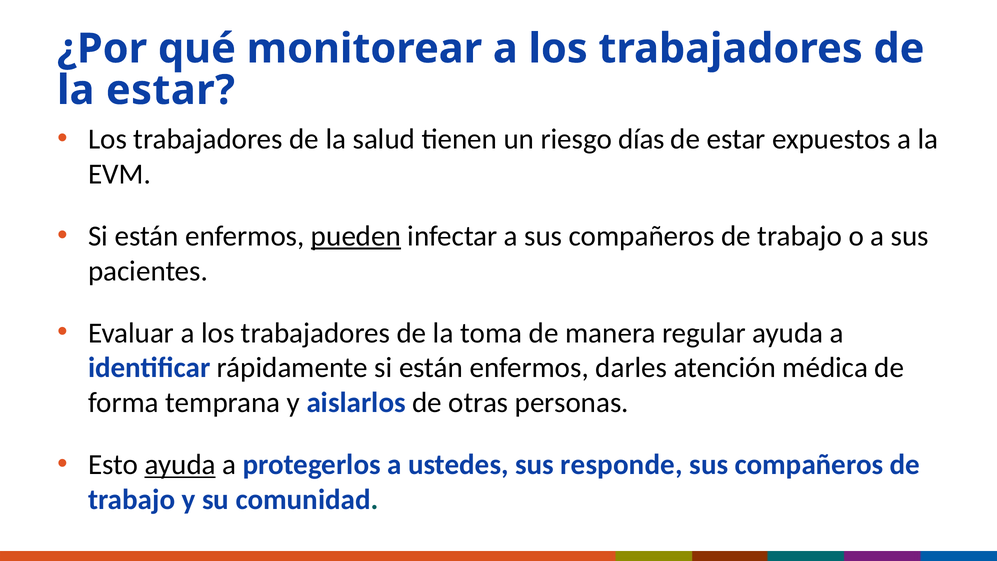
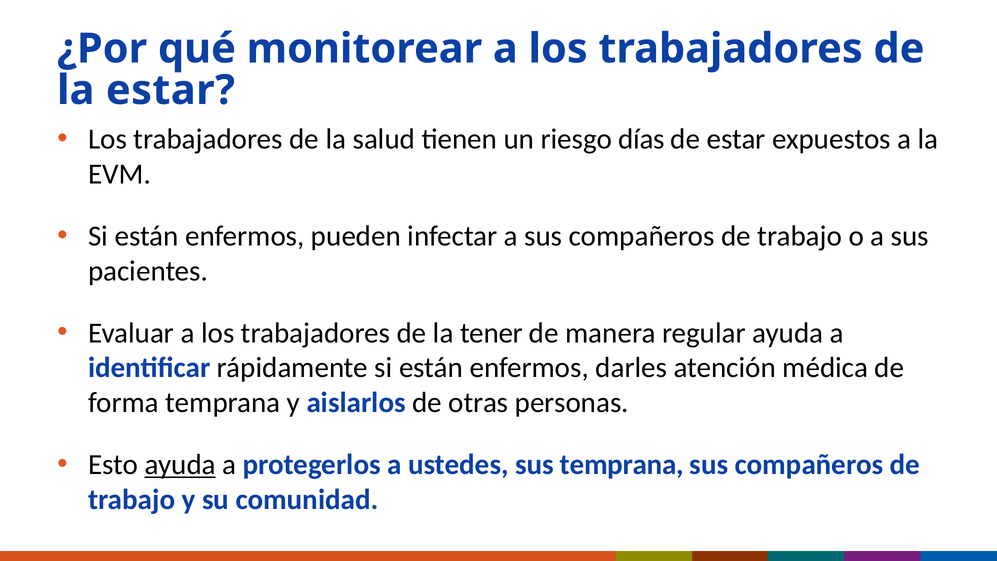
pueden underline: present -> none
toma: toma -> tener
sus responde: responde -> temprana
